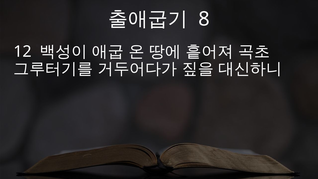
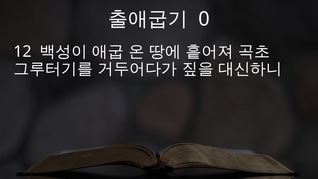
8: 8 -> 0
